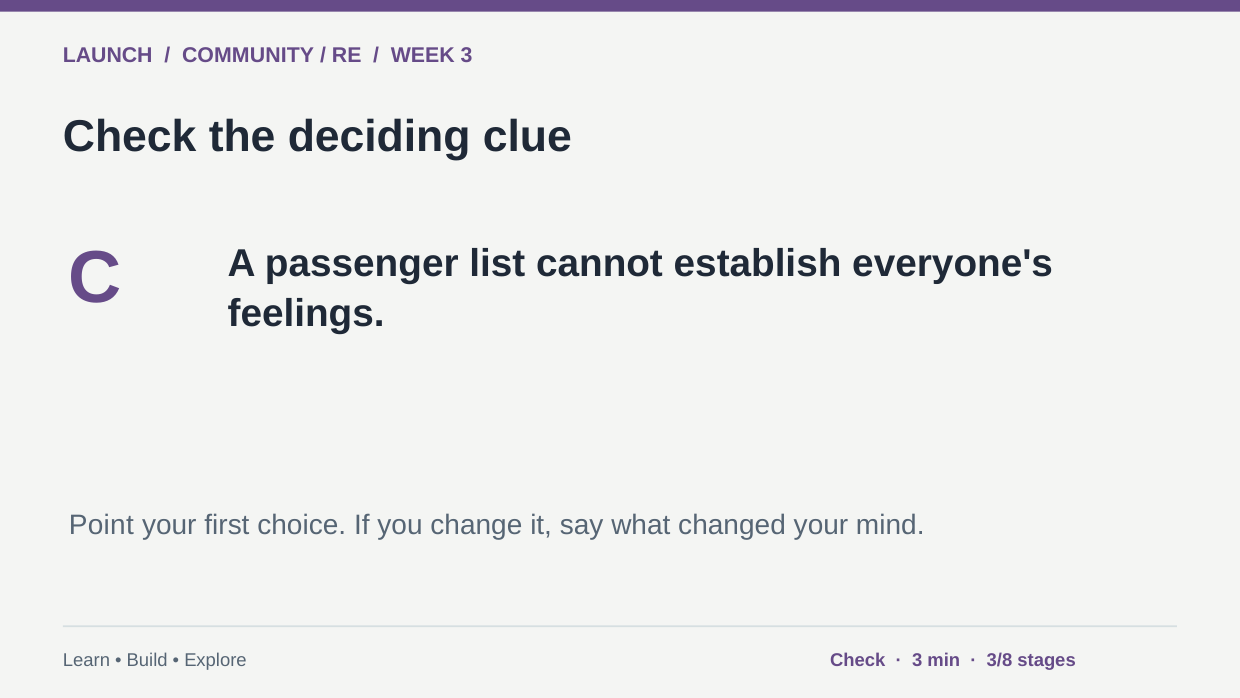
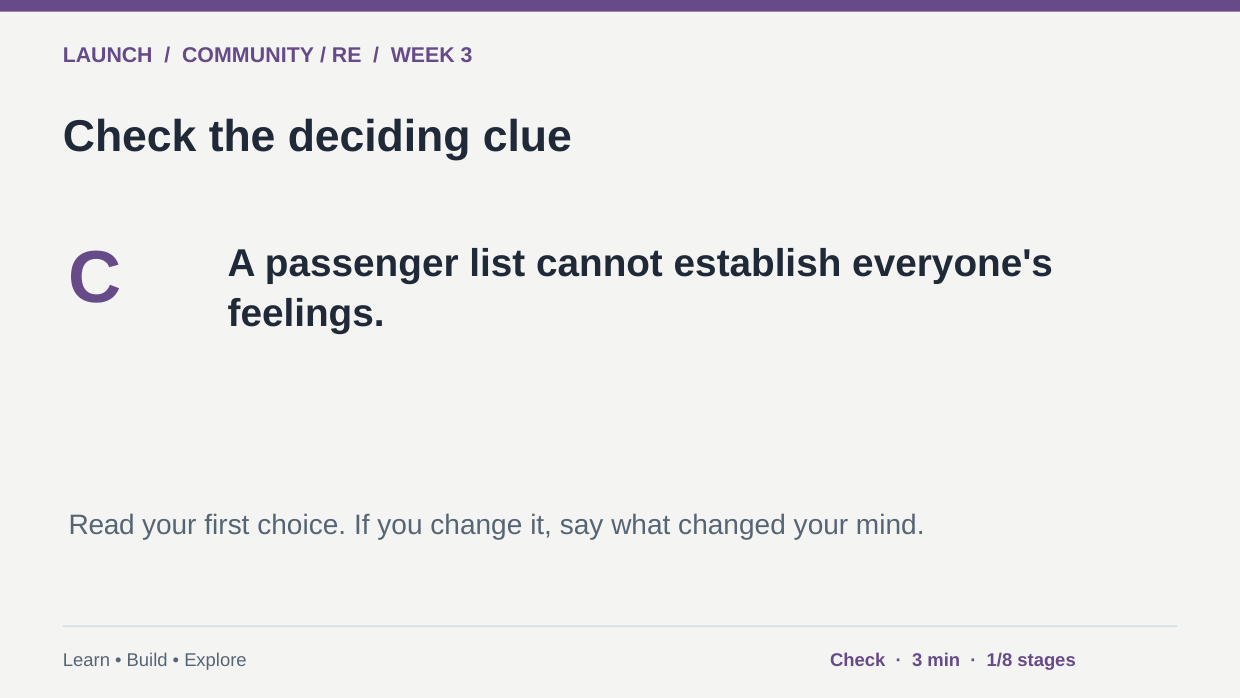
Point: Point -> Read
3/8: 3/8 -> 1/8
